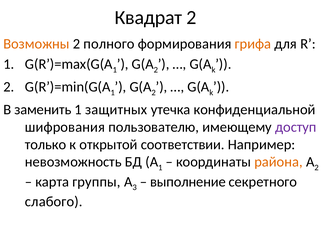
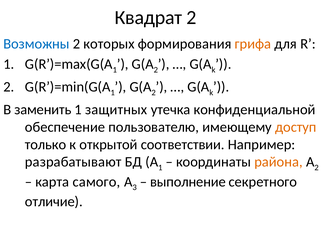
Возможны colour: orange -> blue
полного: полного -> которых
шифрования: шифрования -> обеспечение
доступ colour: purple -> orange
невозможность: невозможность -> разрабатывают
группы: группы -> самого
слабого: слабого -> отличие
